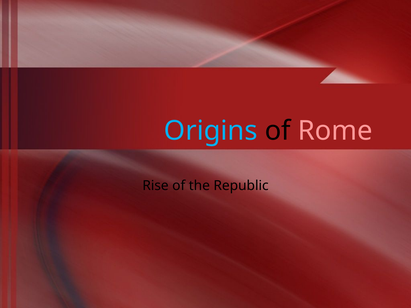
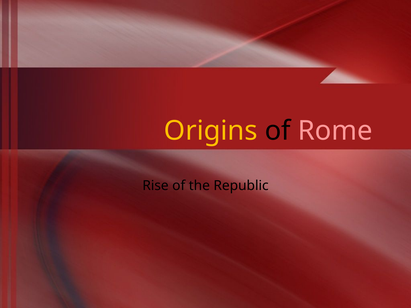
Origins colour: light blue -> yellow
